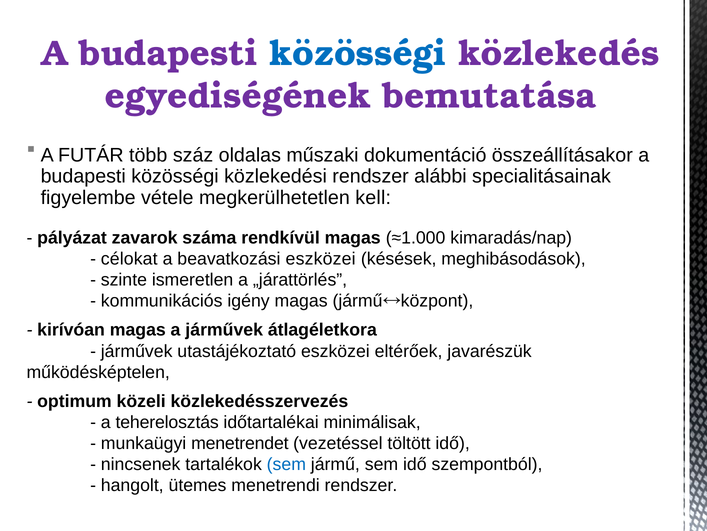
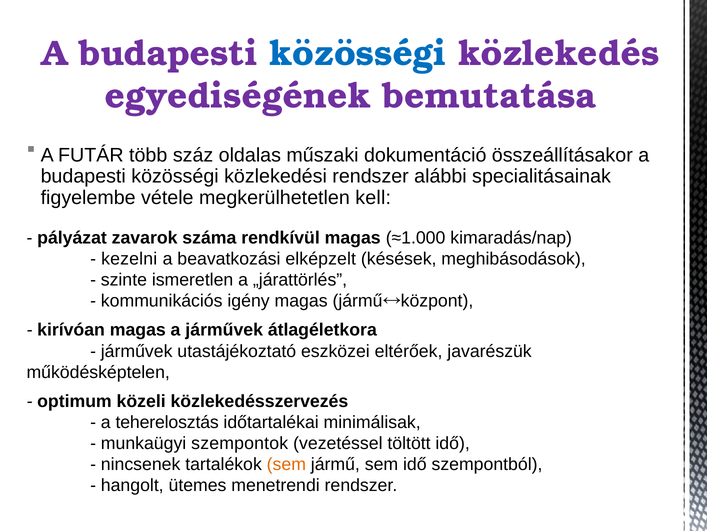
célokat: célokat -> kezelni
beavatkozási eszközei: eszközei -> elképzelt
menetrendet: menetrendet -> szempontok
sem at (286, 464) colour: blue -> orange
